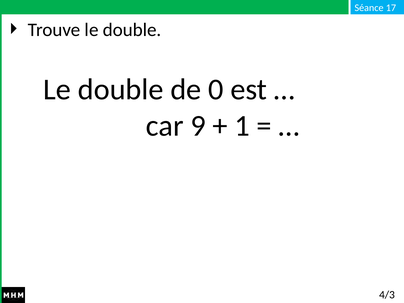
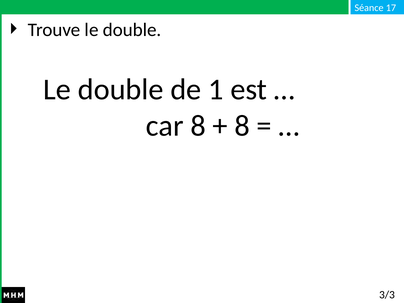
0: 0 -> 1
car 9: 9 -> 8
1 at (242, 126): 1 -> 8
4/3: 4/3 -> 3/3
